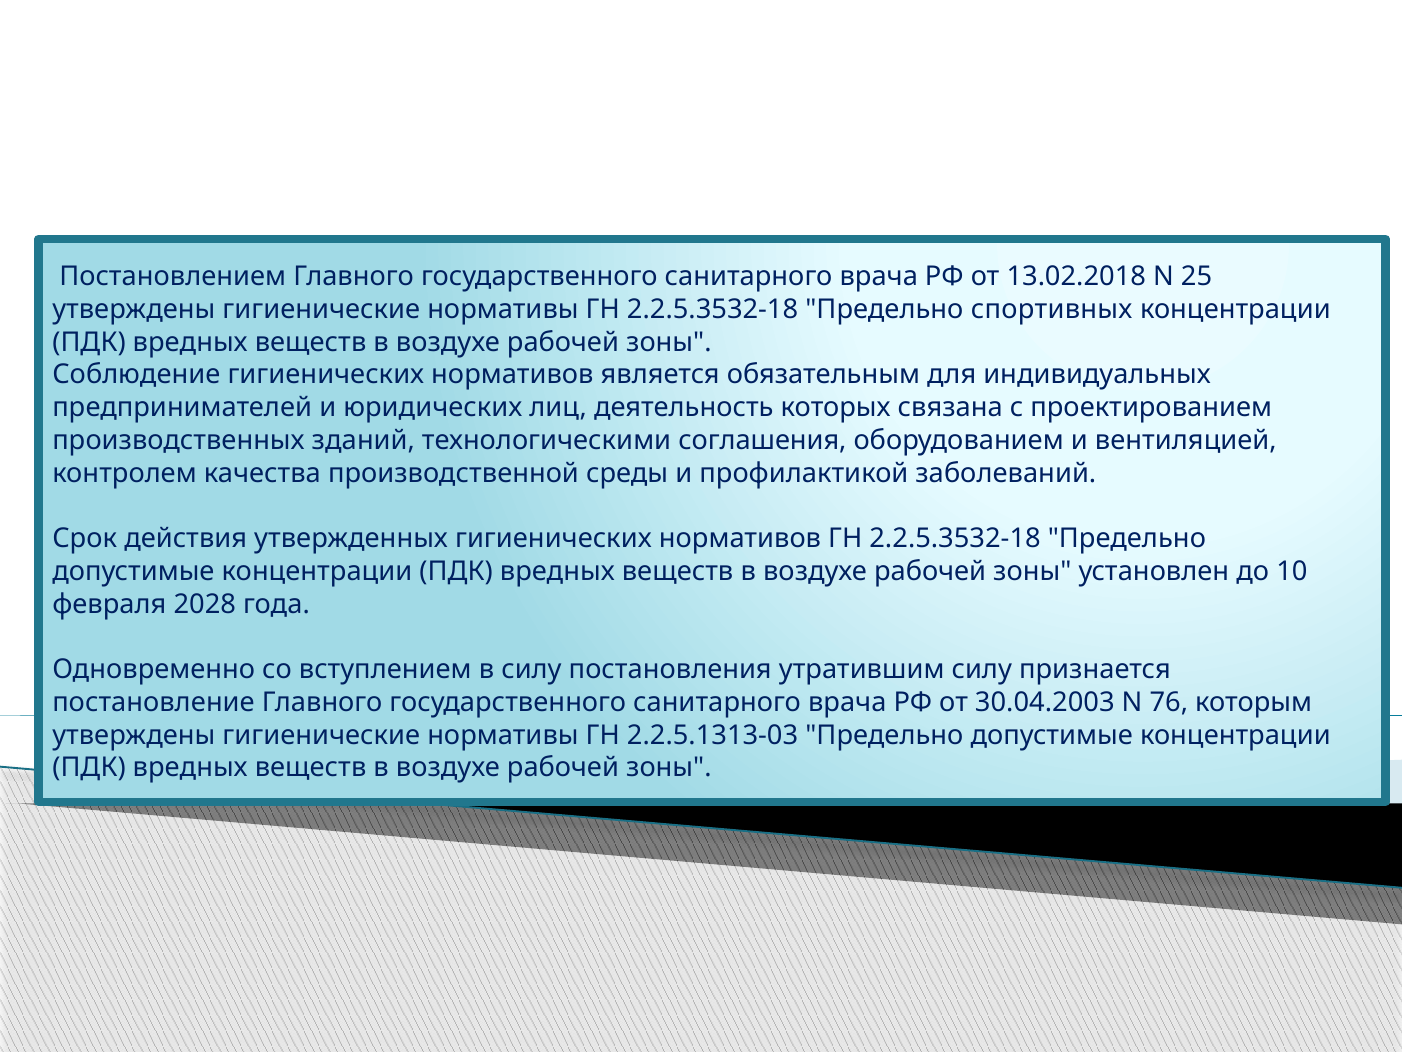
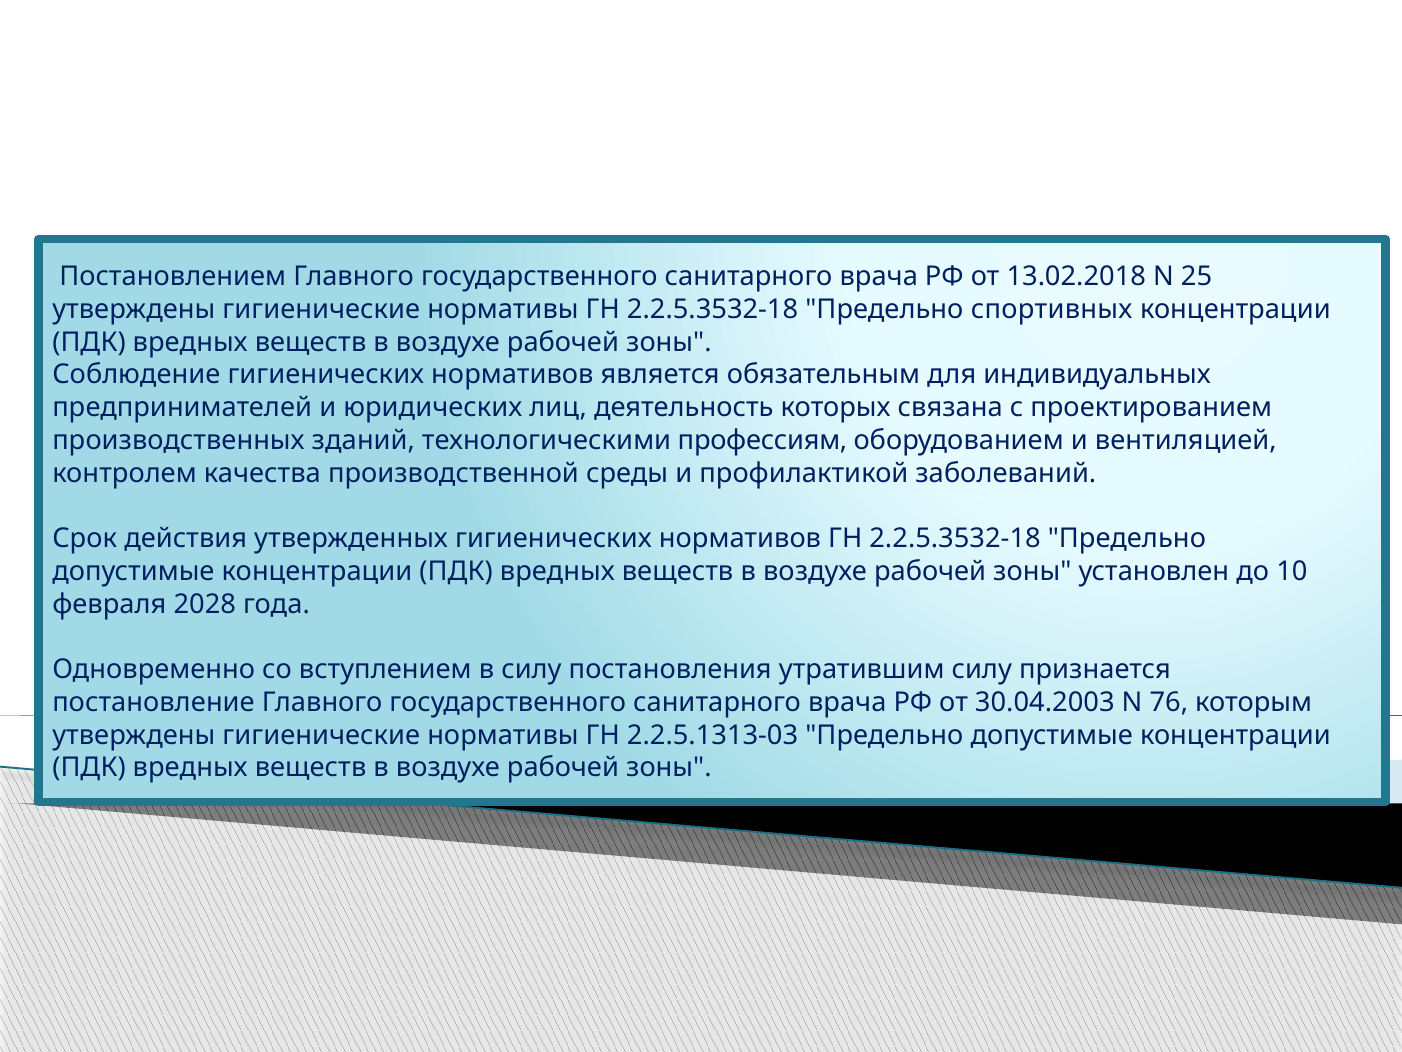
соглашения: соглашения -> профессиям
